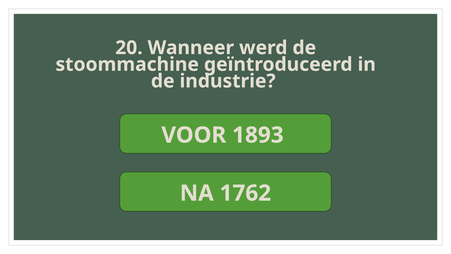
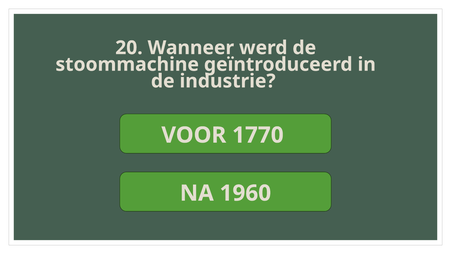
1893: 1893 -> 1770
1762: 1762 -> 1960
